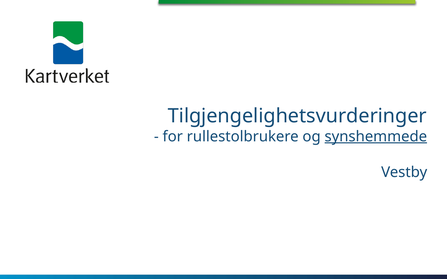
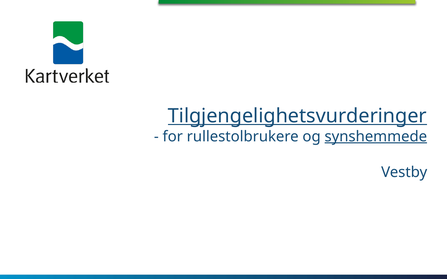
Tilgjengelighetsvurderinger underline: none -> present
